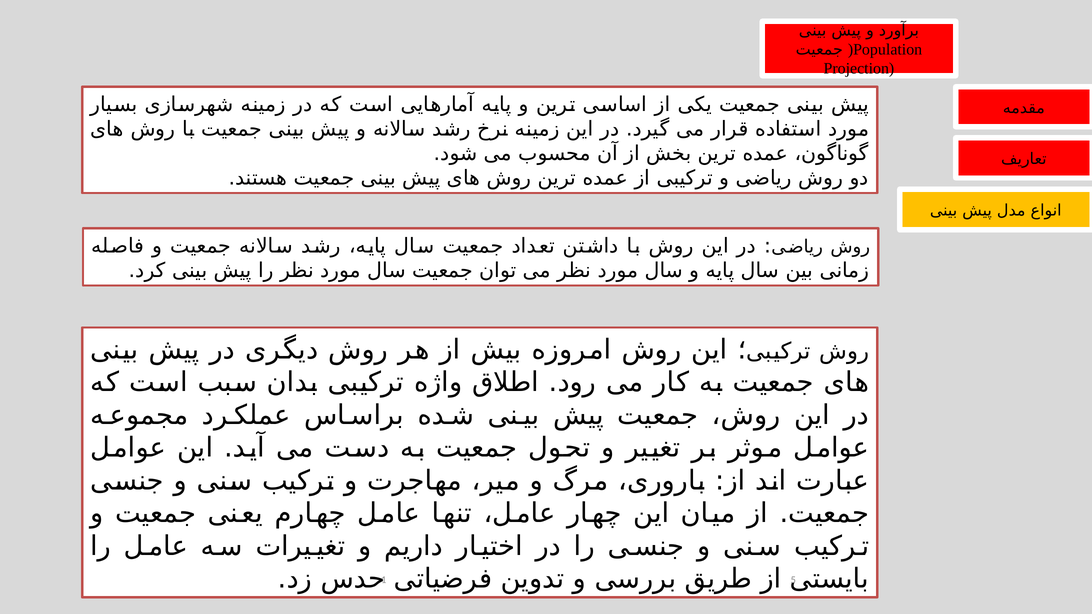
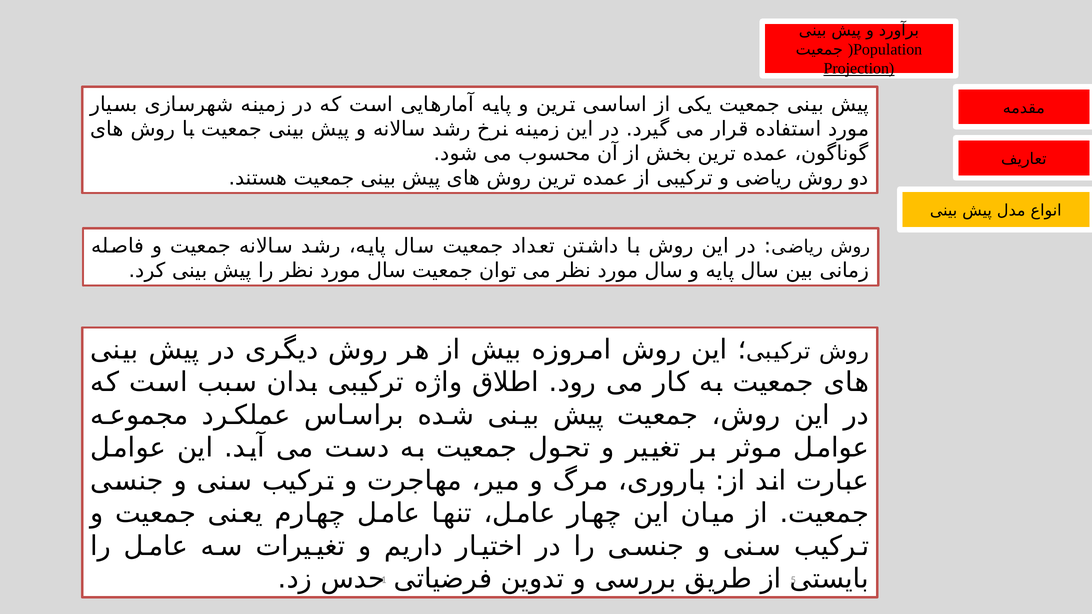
Projection underline: none -> present
